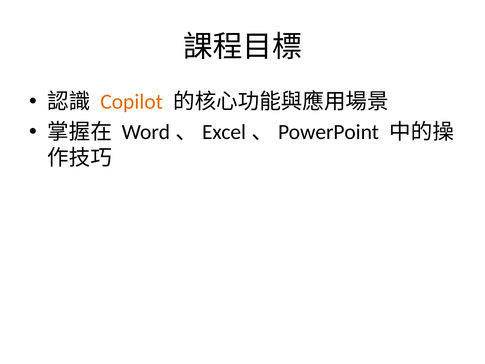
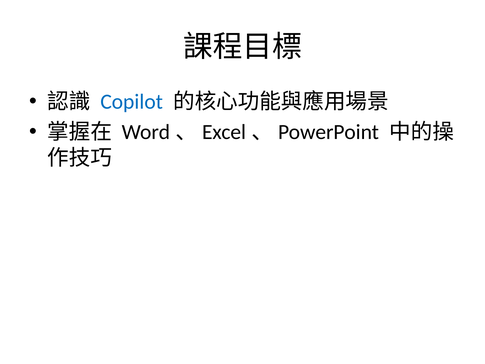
Copilot colour: orange -> blue
